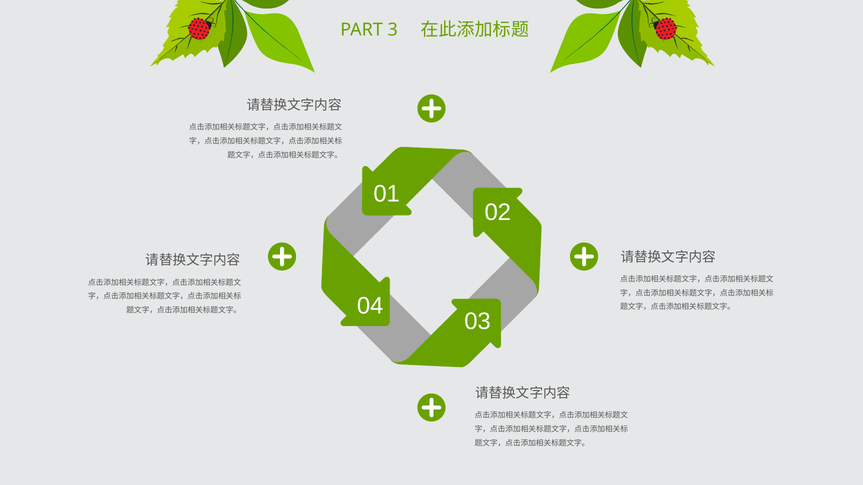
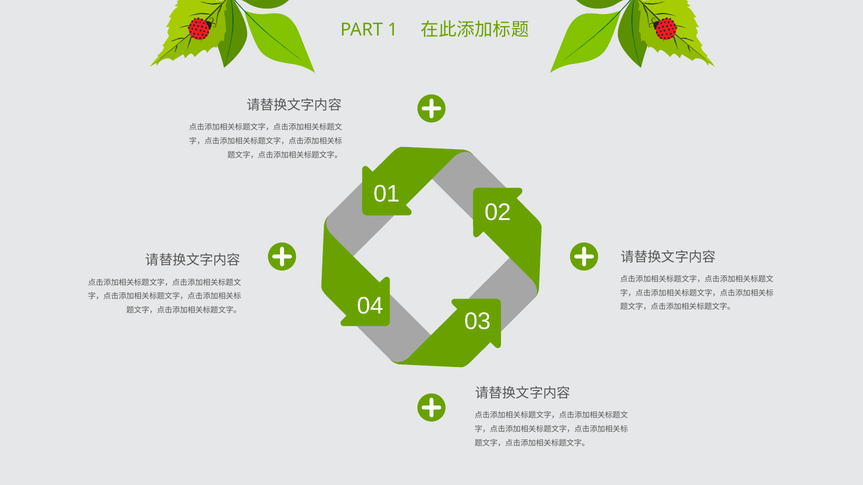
3: 3 -> 1
